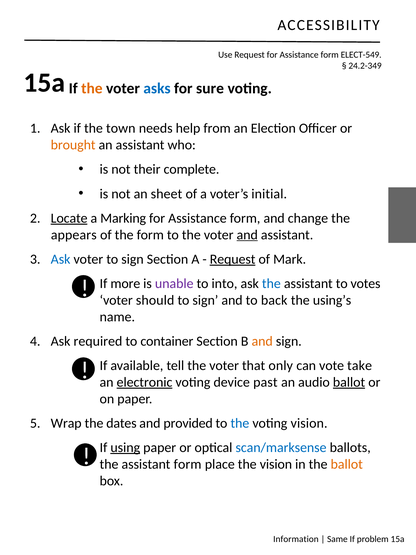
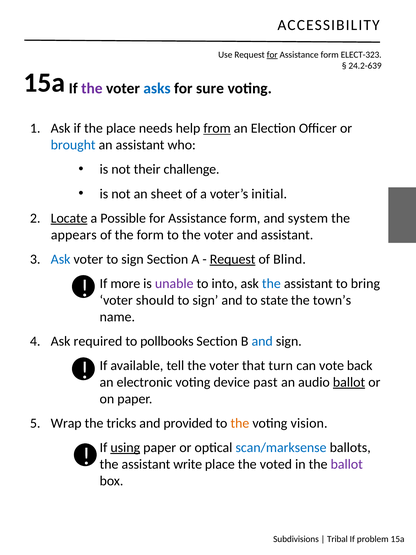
for at (272, 55) underline: none -> present
ELECT-549: ELECT-549 -> ELECT-323
24.2-349: 24.2-349 -> 24.2-639
the at (92, 88) colour: orange -> purple
the town: town -> place
from underline: none -> present
brought colour: orange -> blue
complete: complete -> challenge
Marking: Marking -> Possible
change: change -> system
and at (247, 235) underline: present -> none
Mark: Mark -> Blind
votes: votes -> bring
back: back -> state
using’s: using’s -> town’s
container: container -> pollbooks
and at (262, 341) colour: orange -> blue
only: only -> turn
take: take -> back
electronic underline: present -> none
dates: dates -> tricks
the at (240, 423) colour: blue -> orange
assistant form: form -> write
the vision: vision -> voted
ballot at (347, 464) colour: orange -> purple
Information: Information -> Subdivisions
Same: Same -> Tribal
